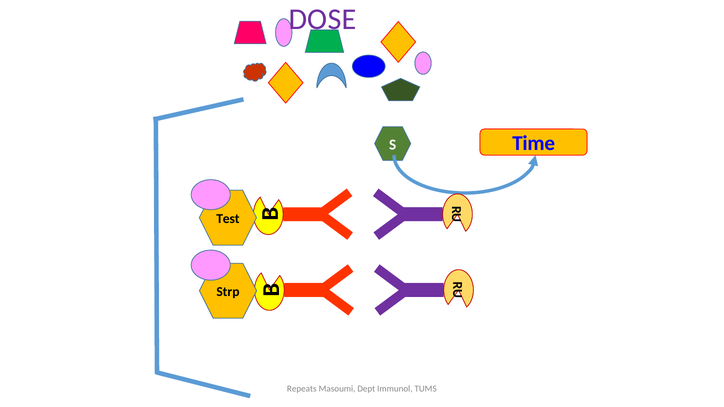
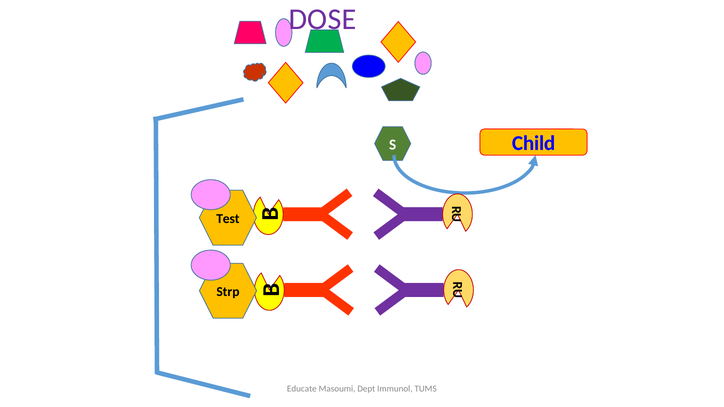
Time: Time -> Child
Repeats: Repeats -> Educate
